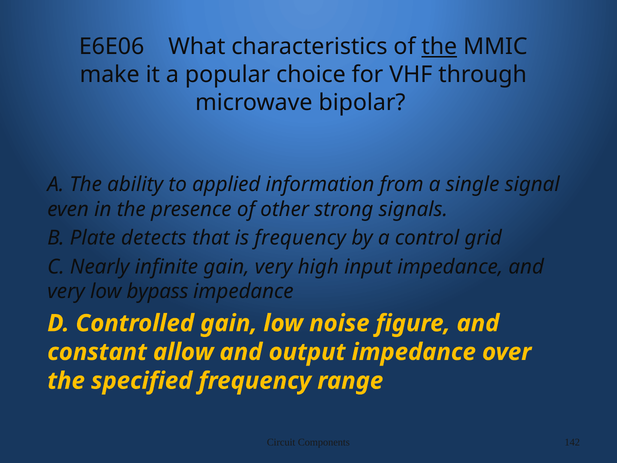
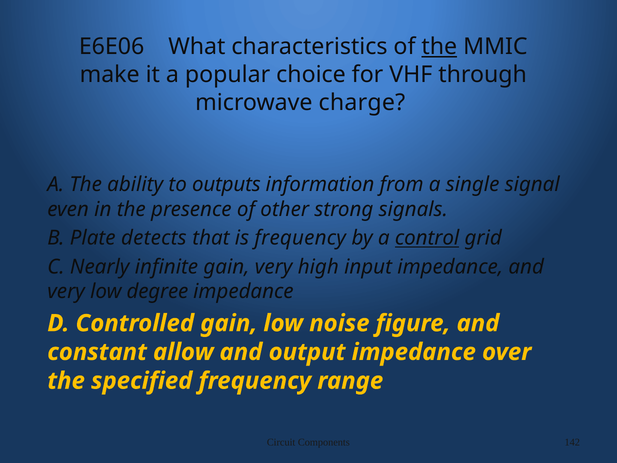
bipolar: bipolar -> charge
applied: applied -> outputs
control underline: none -> present
bypass: bypass -> degree
